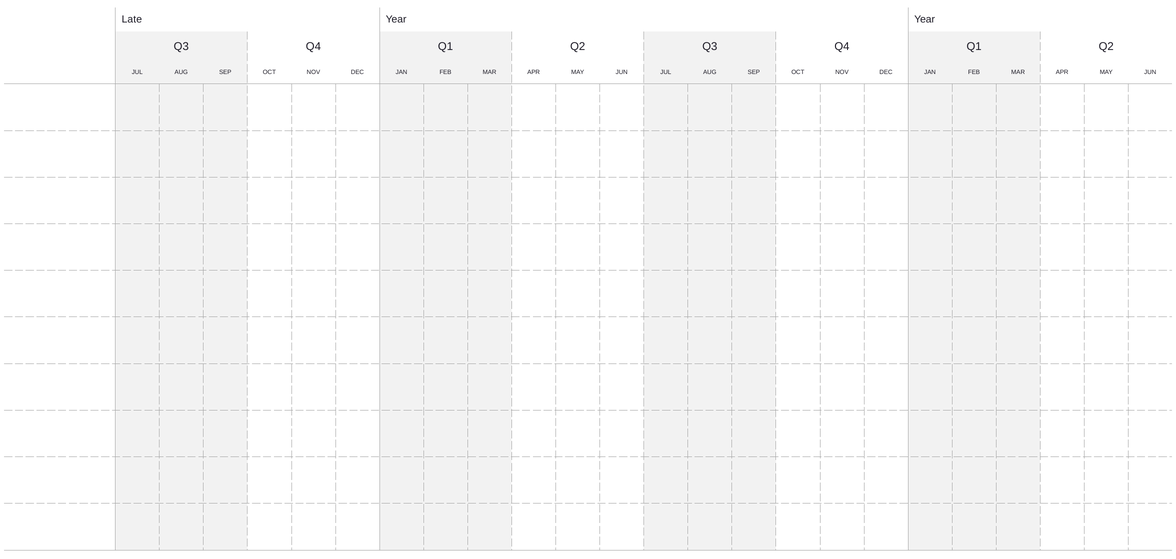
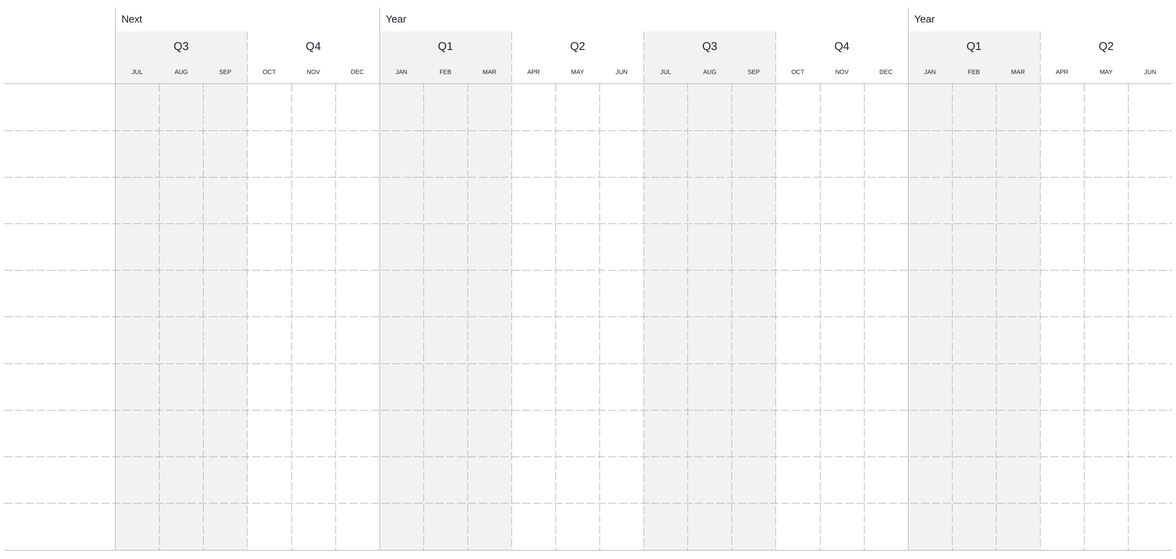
Late: Late -> Next
